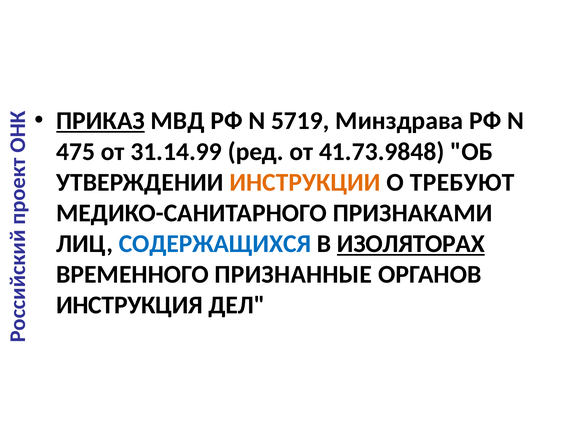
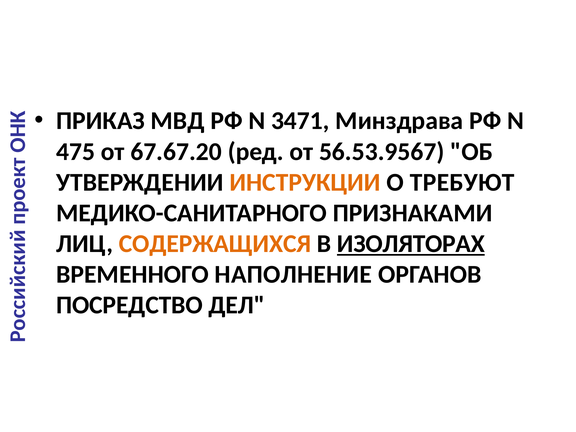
ПРИКАЗ underline: present -> none
5719: 5719 -> 3471
31.14.99: 31.14.99 -> 67.67.20
41.73.9848: 41.73.9848 -> 56.53.9567
СОДЕРЖАЩИХСЯ colour: blue -> orange
ПРИЗНАННЫЕ: ПРИЗНАННЫЕ -> НАПОЛНЕНИЕ
ИНСТРУКЦИЯ: ИНСТРУКЦИЯ -> ПОСРЕДСТВО
